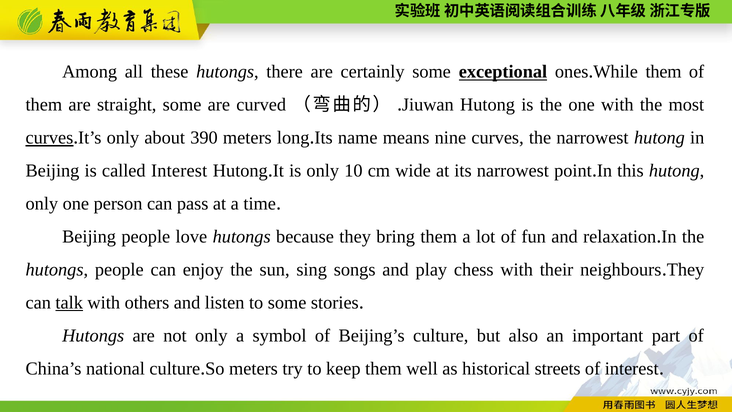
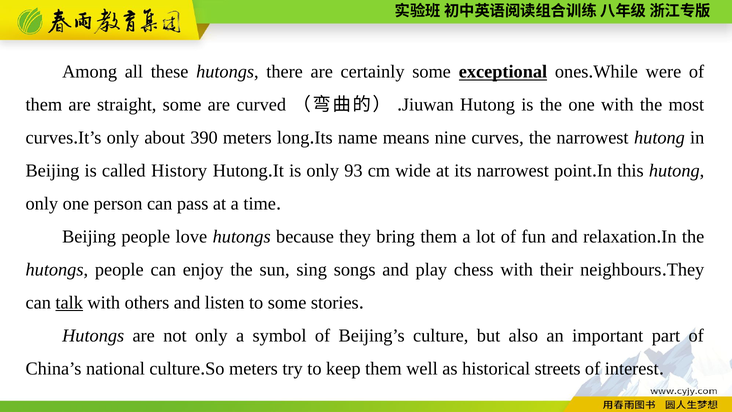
them at (664, 72): them -> were
curves at (49, 138) underline: present -> none
called Interest: Interest -> History
10: 10 -> 93
